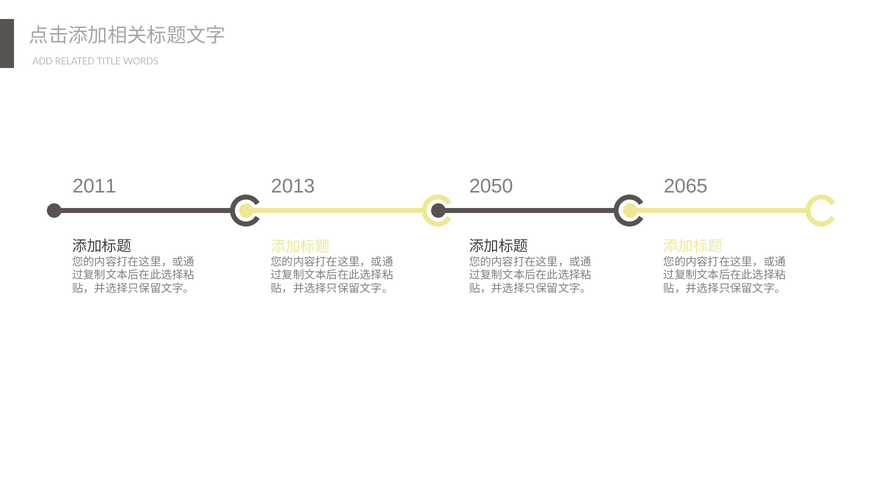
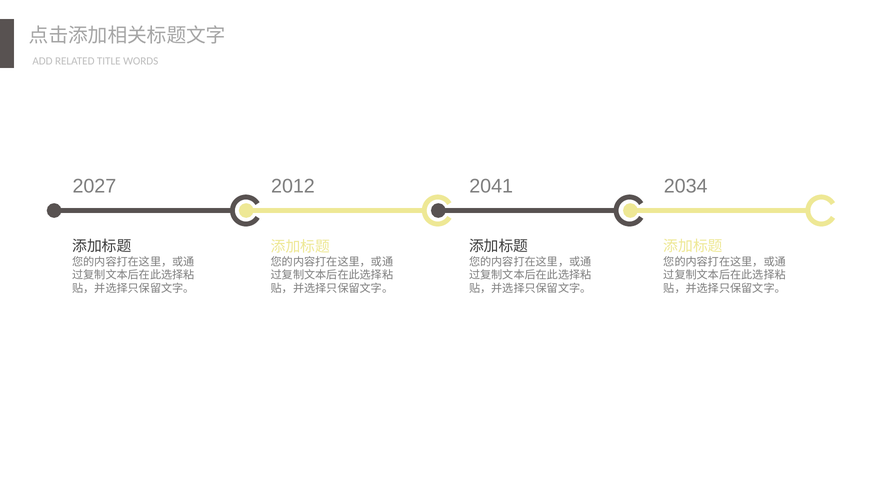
2011: 2011 -> 2027
2050: 2050 -> 2041
2065: 2065 -> 2034
2013: 2013 -> 2012
